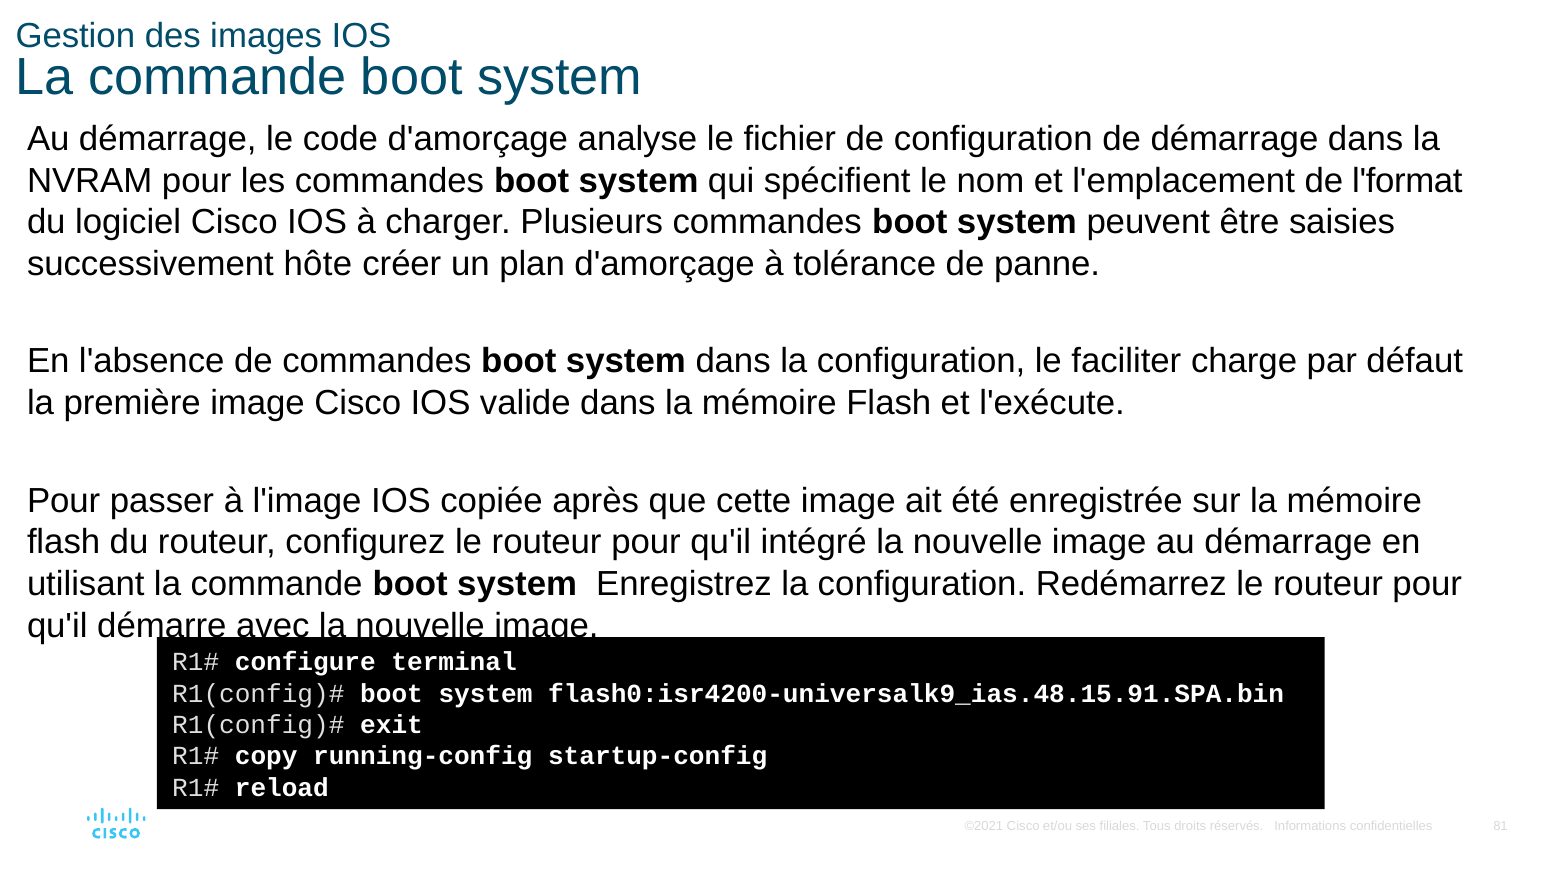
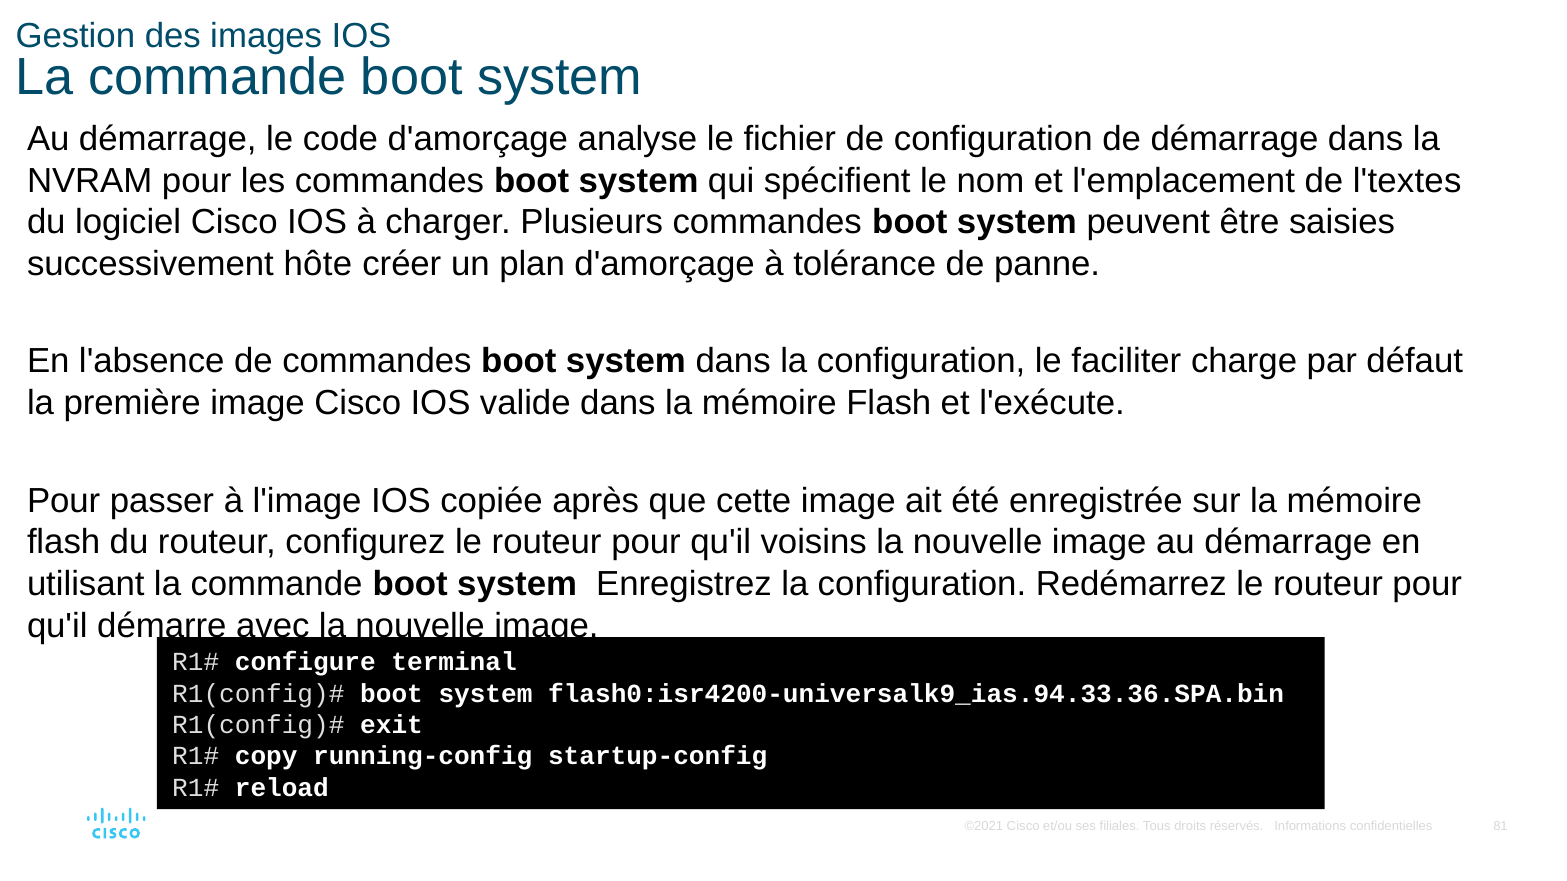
l'format: l'format -> l'textes
intégré: intégré -> voisins
flash0:isr4200-universalk9_ias.48.15.91.SPA.bin: flash0:isr4200-universalk9_ias.48.15.91.SPA.bin -> flash0:isr4200-universalk9_ias.94.33.36.SPA.bin
